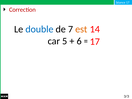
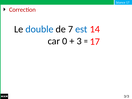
est colour: orange -> blue
5: 5 -> 0
6: 6 -> 3
